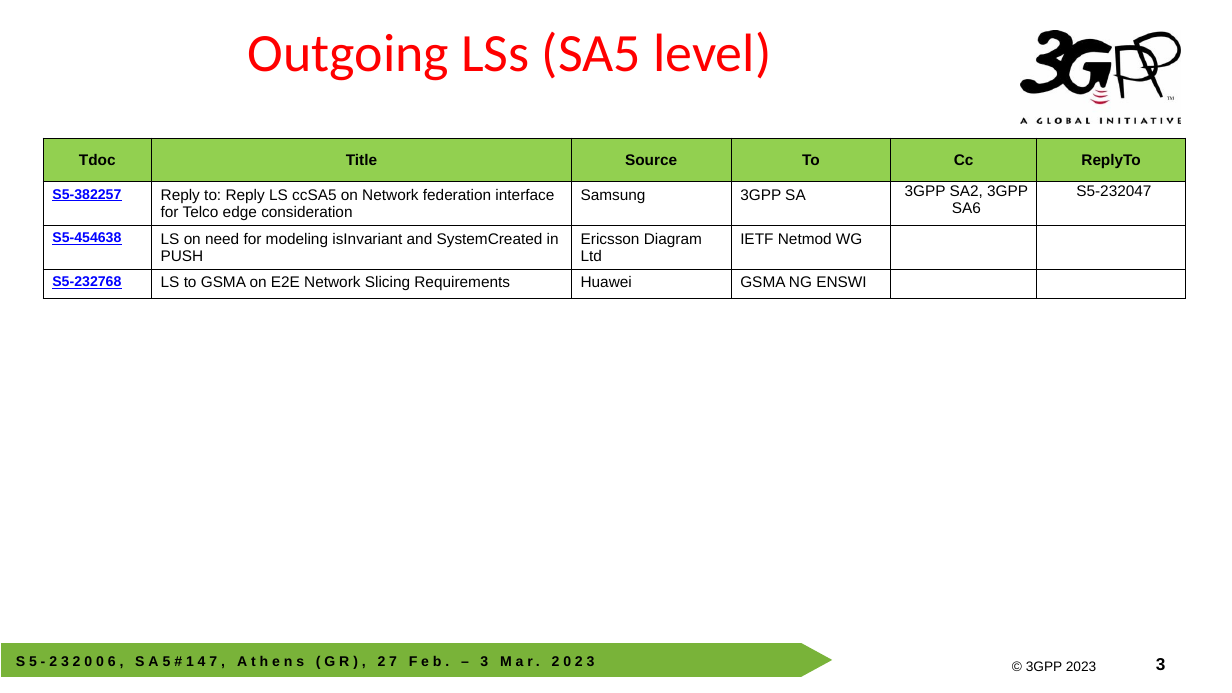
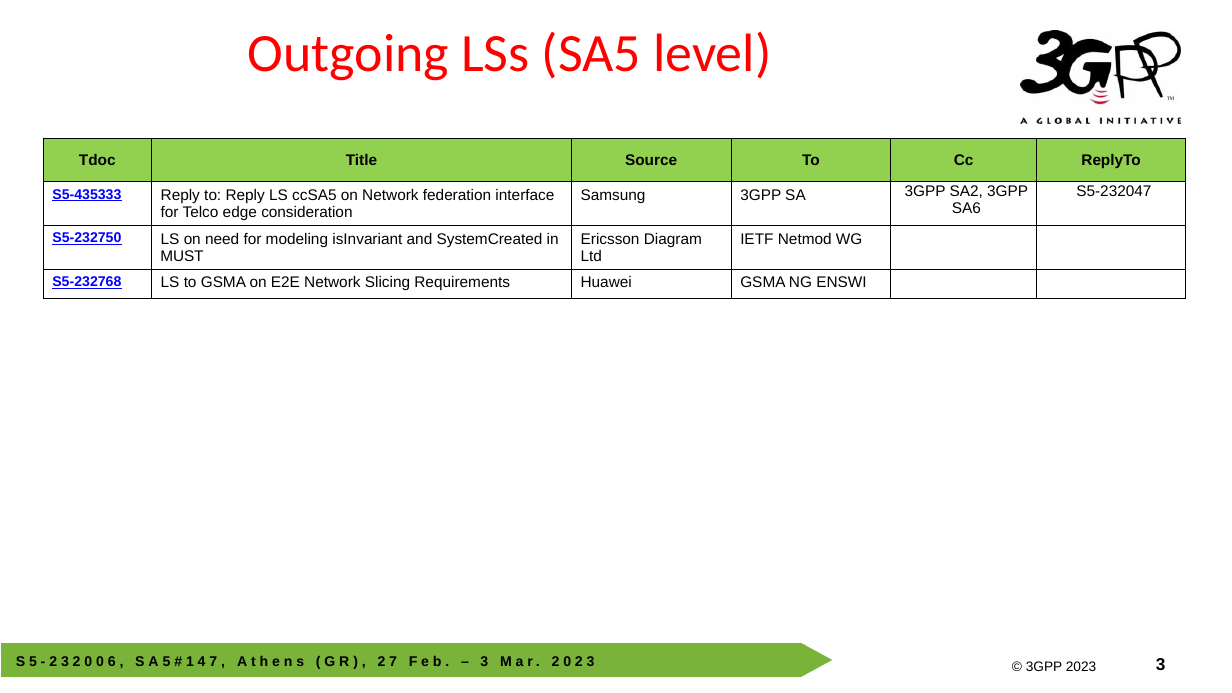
S5‑382257: S5‑382257 -> S5‑435333
S5‑454638: S5‑454638 -> S5‑232750
PUSH: PUSH -> MUST
